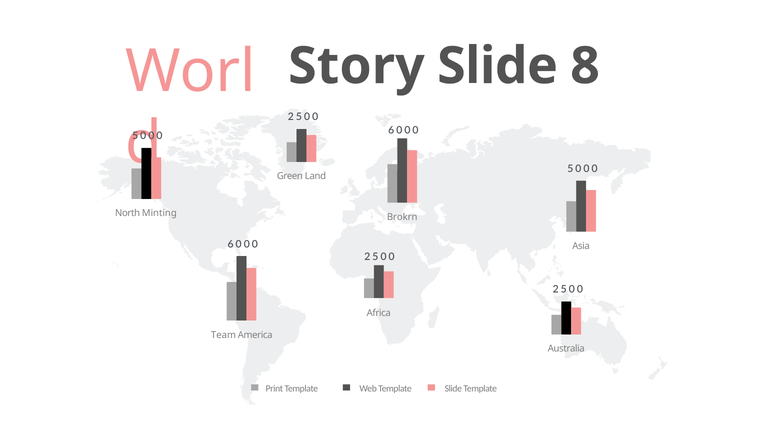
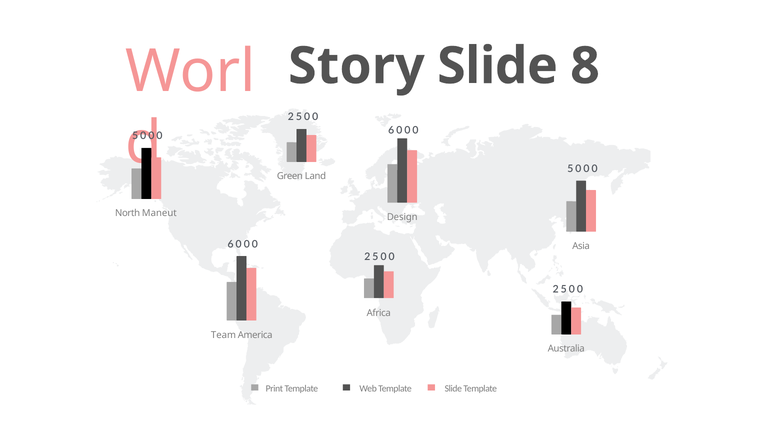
Minting: Minting -> Maneut
Brokrn: Brokrn -> Design
